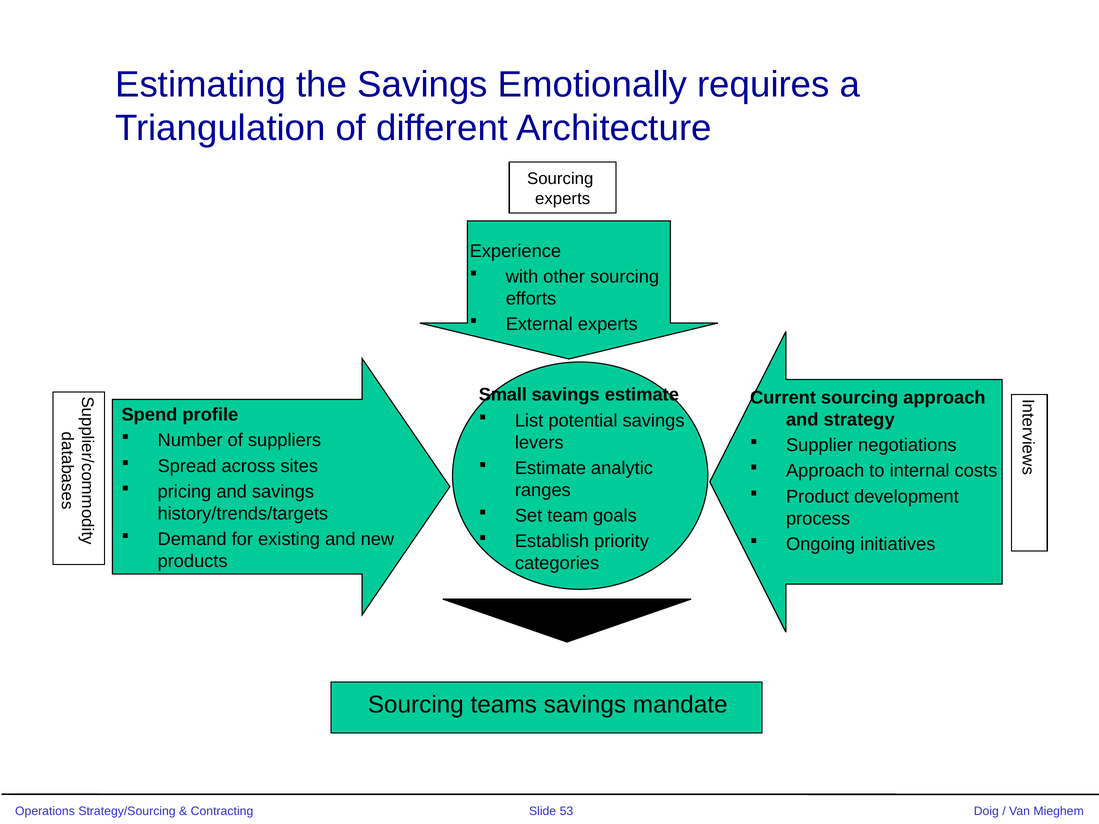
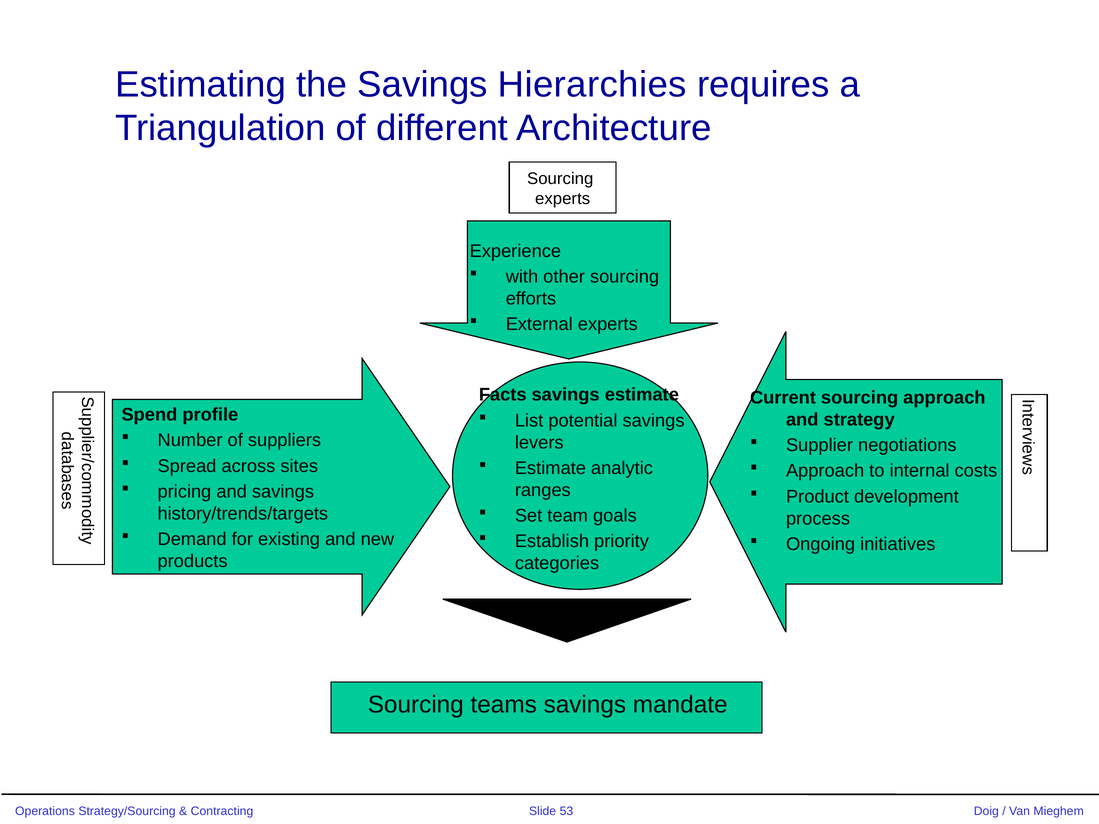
Emotionally: Emotionally -> Hierarchies
Small: Small -> Facts
